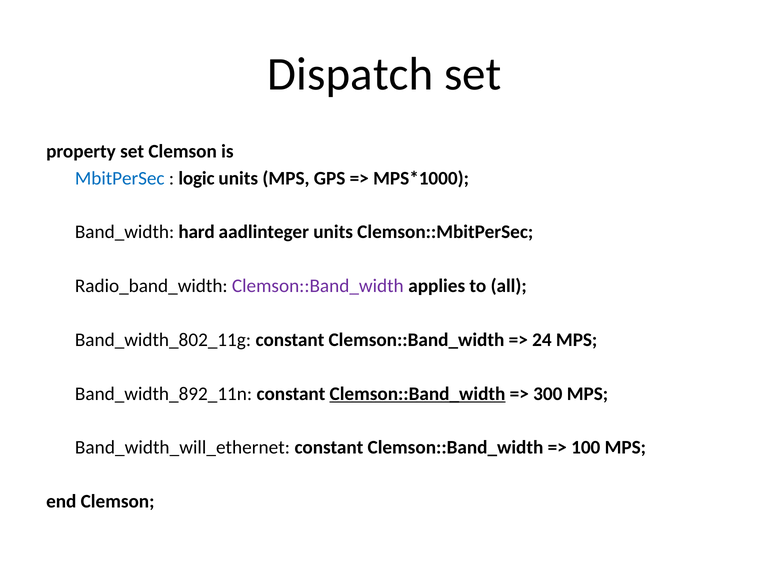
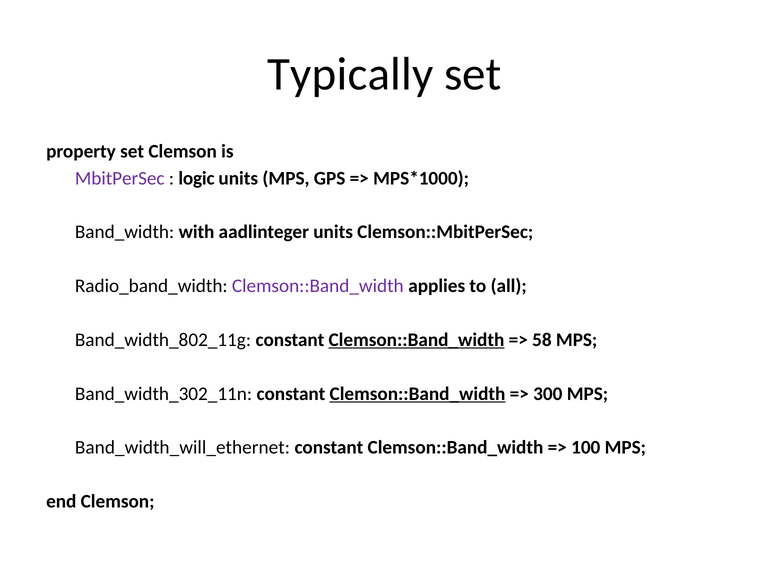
Dispatch: Dispatch -> Typically
MbitPerSec colour: blue -> purple
hard: hard -> with
Clemson::Band_width at (416, 340) underline: none -> present
24: 24 -> 58
Band_width_892_11n: Band_width_892_11n -> Band_width_302_11n
